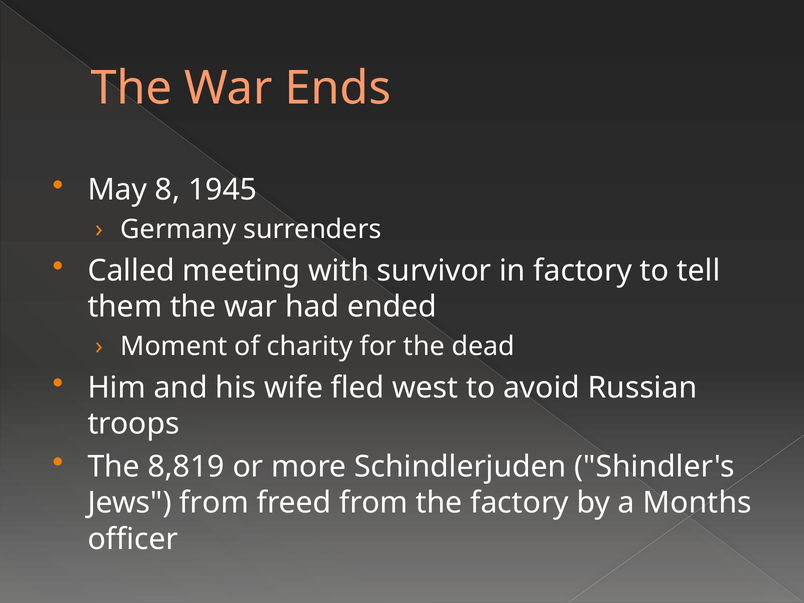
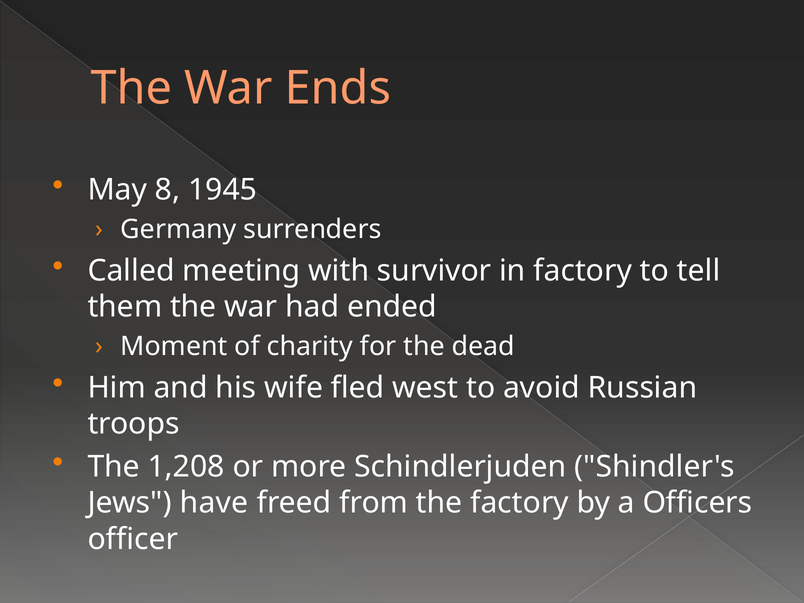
8,819: 8,819 -> 1,208
Jews from: from -> have
Months: Months -> Officers
